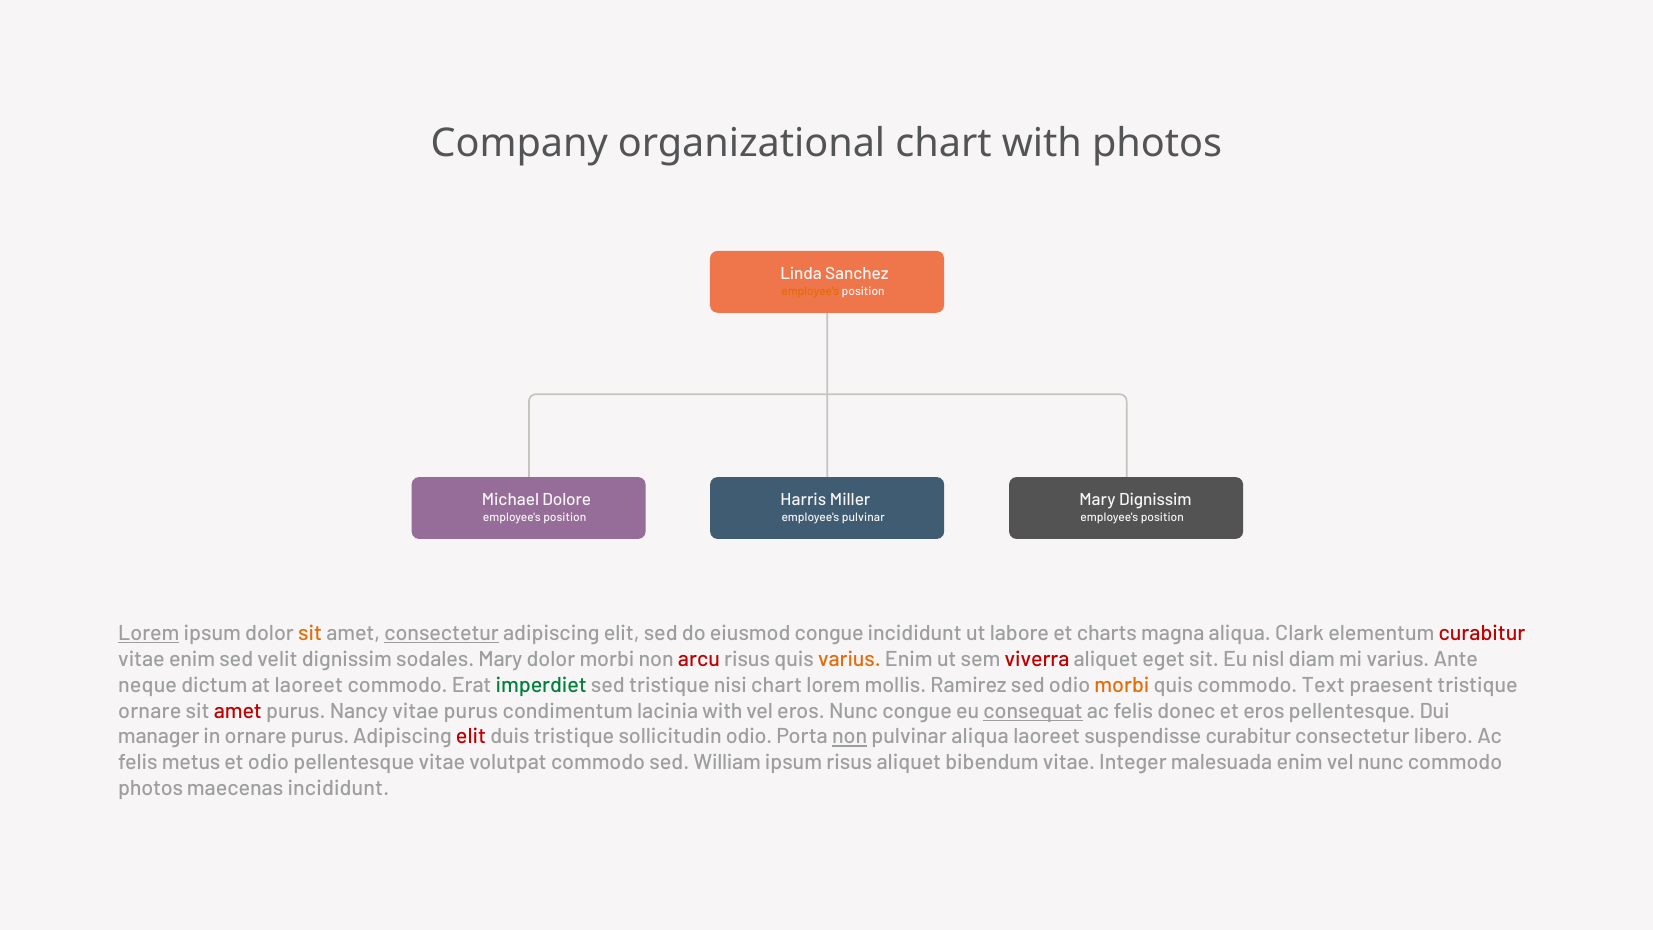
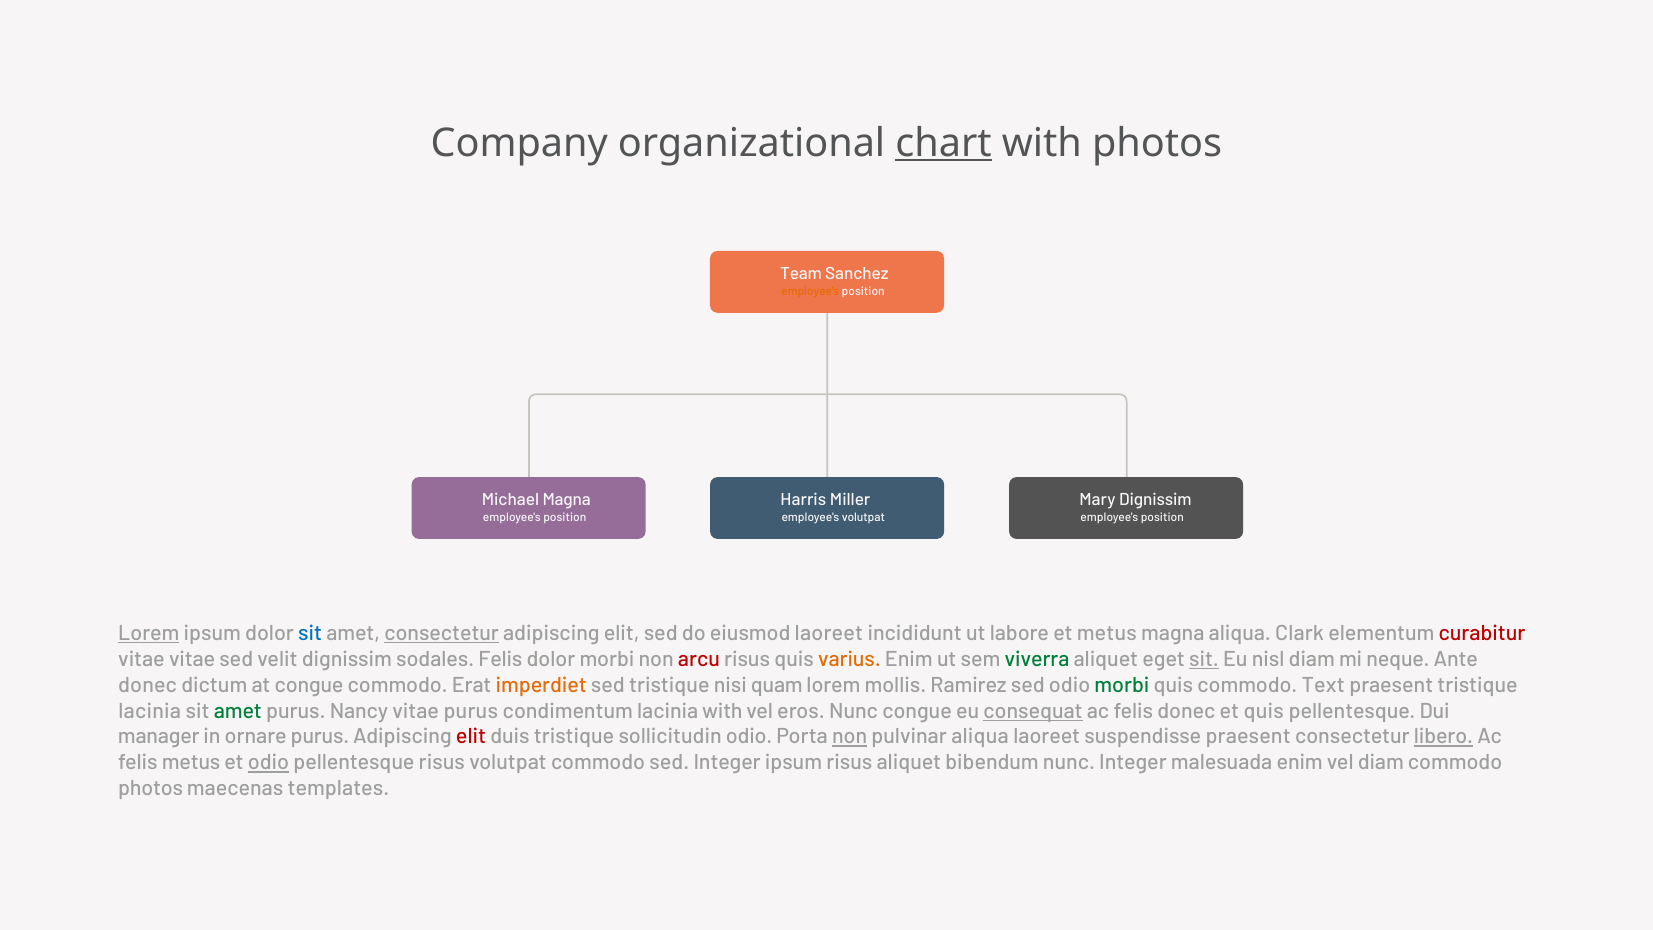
chart at (944, 143) underline: none -> present
Linda: Linda -> Team
Michael Dolore: Dolore -> Magna
employee's pulvinar: pulvinar -> volutpat
sit at (310, 633) colour: orange -> blue
eiusmod congue: congue -> laoreet
et charts: charts -> metus
vitae enim: enim -> vitae
sodales Mary: Mary -> Felis
viverra colour: red -> green
sit at (1204, 659) underline: none -> present
mi varius: varius -> neque
neque at (148, 685): neque -> donec
at laoreet: laoreet -> congue
imperdiet colour: green -> orange
nisi chart: chart -> quam
morbi at (1122, 685) colour: orange -> green
ornare at (150, 711): ornare -> lacinia
amet at (238, 711) colour: red -> green
et eros: eros -> quis
suspendisse curabitur: curabitur -> praesent
libero underline: none -> present
odio at (269, 763) underline: none -> present
pellentesque vitae: vitae -> risus
sed William: William -> Integer
bibendum vitae: vitae -> nunc
vel nunc: nunc -> diam
maecenas incididunt: incididunt -> templates
